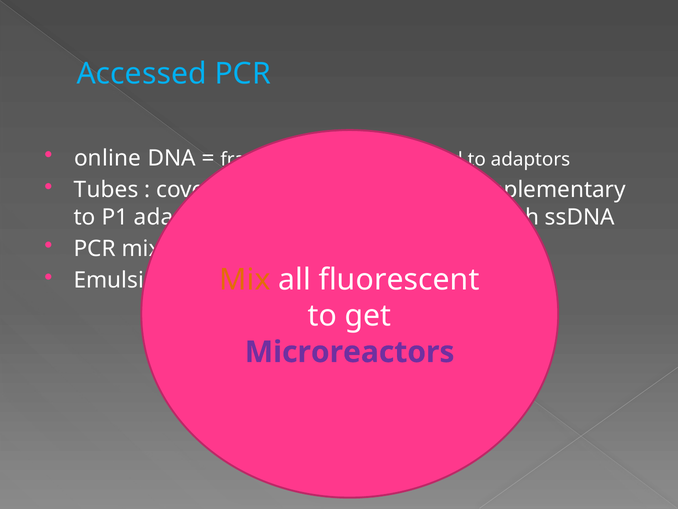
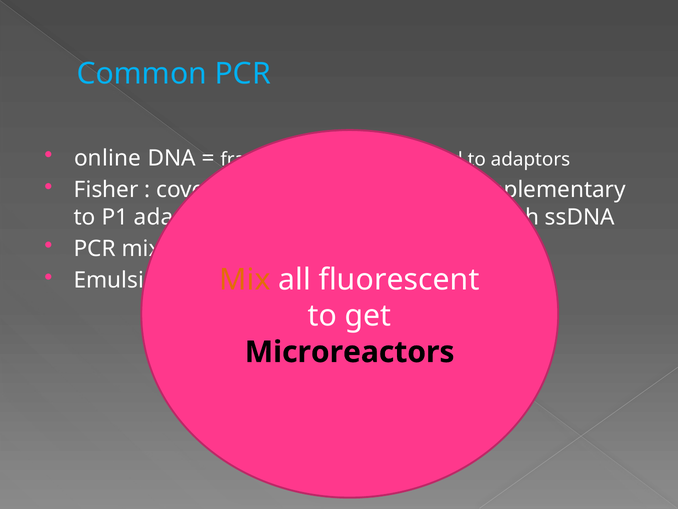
Accessed: Accessed -> Common
Tubes: Tubes -> Fisher
Microreactors colour: purple -> black
